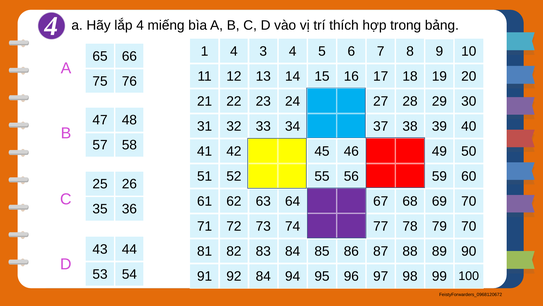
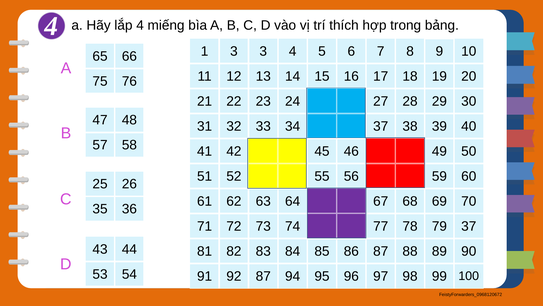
1 4: 4 -> 3
79 70: 70 -> 37
92 84: 84 -> 87
